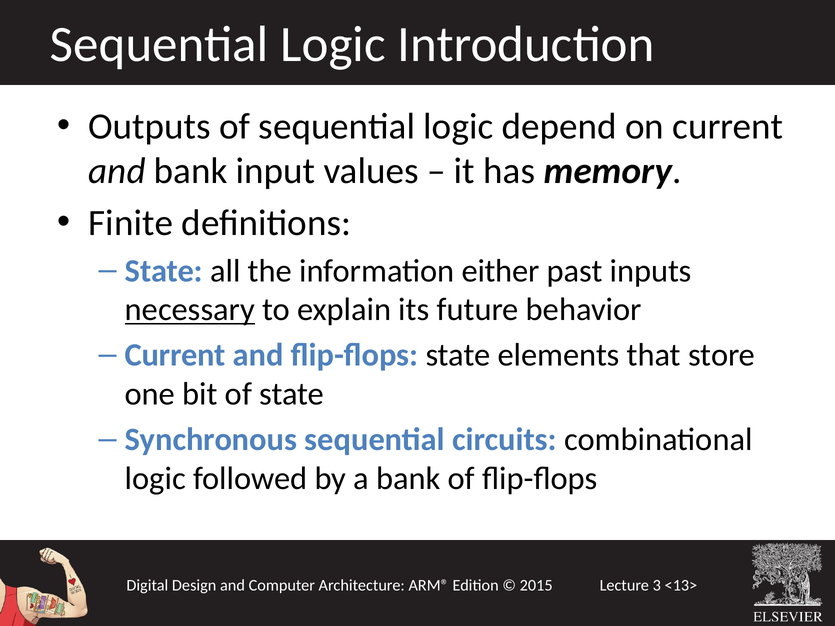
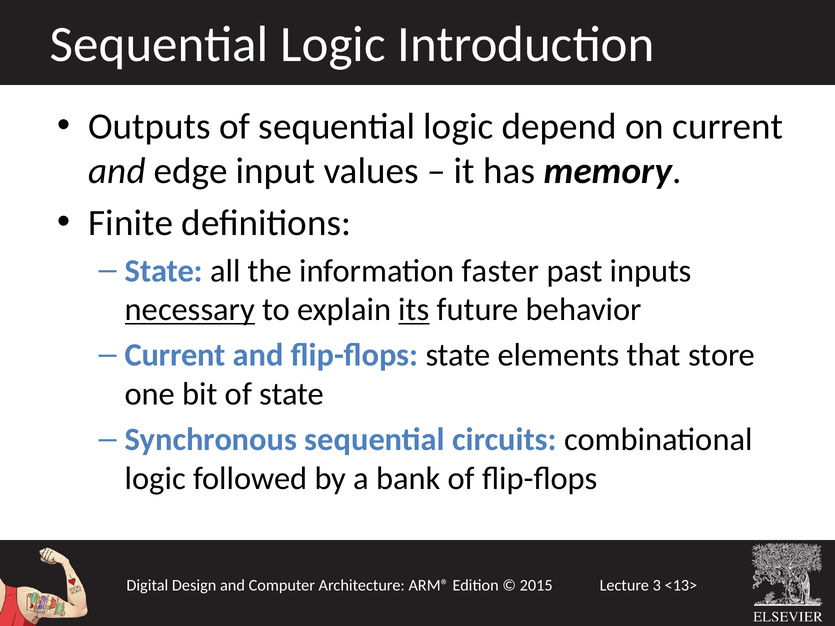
and bank: bank -> edge
either: either -> faster
its underline: none -> present
